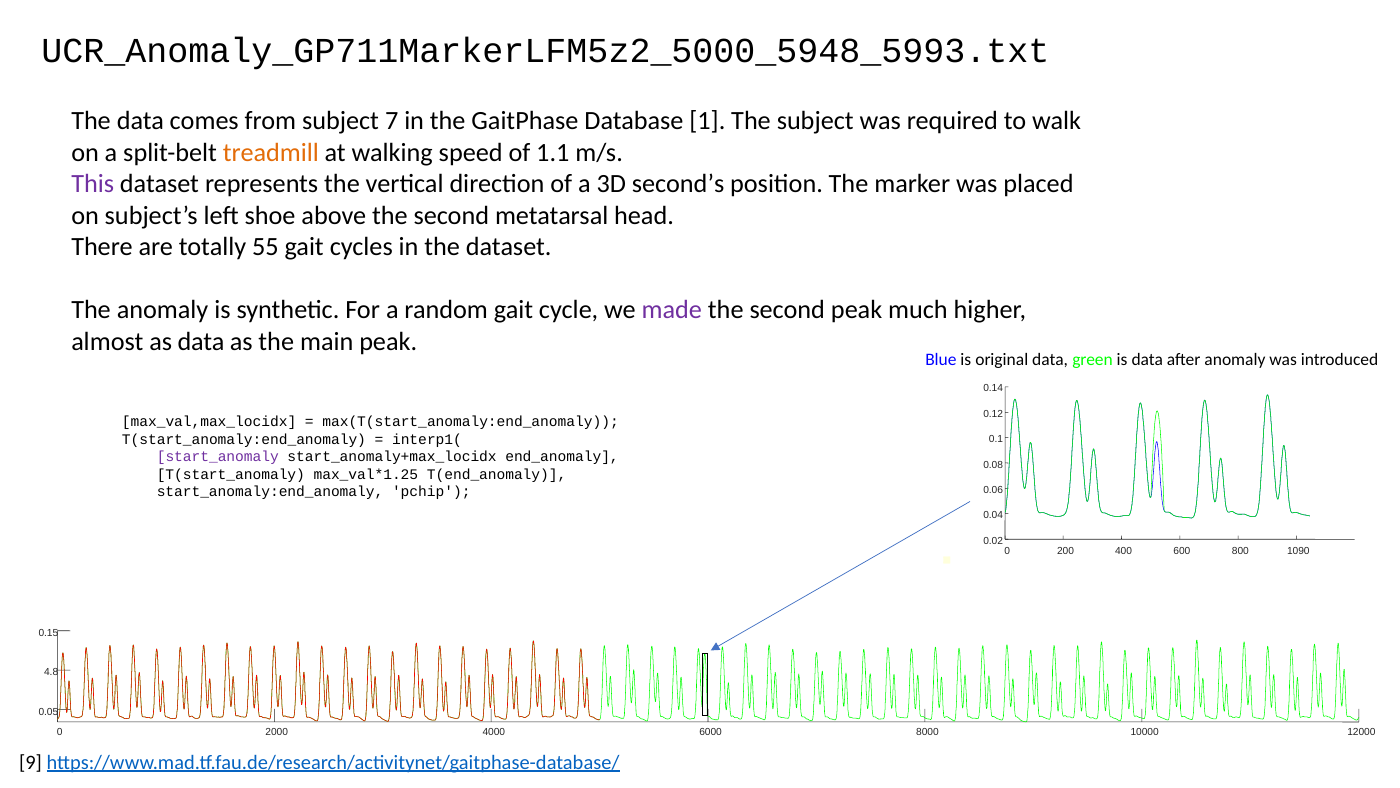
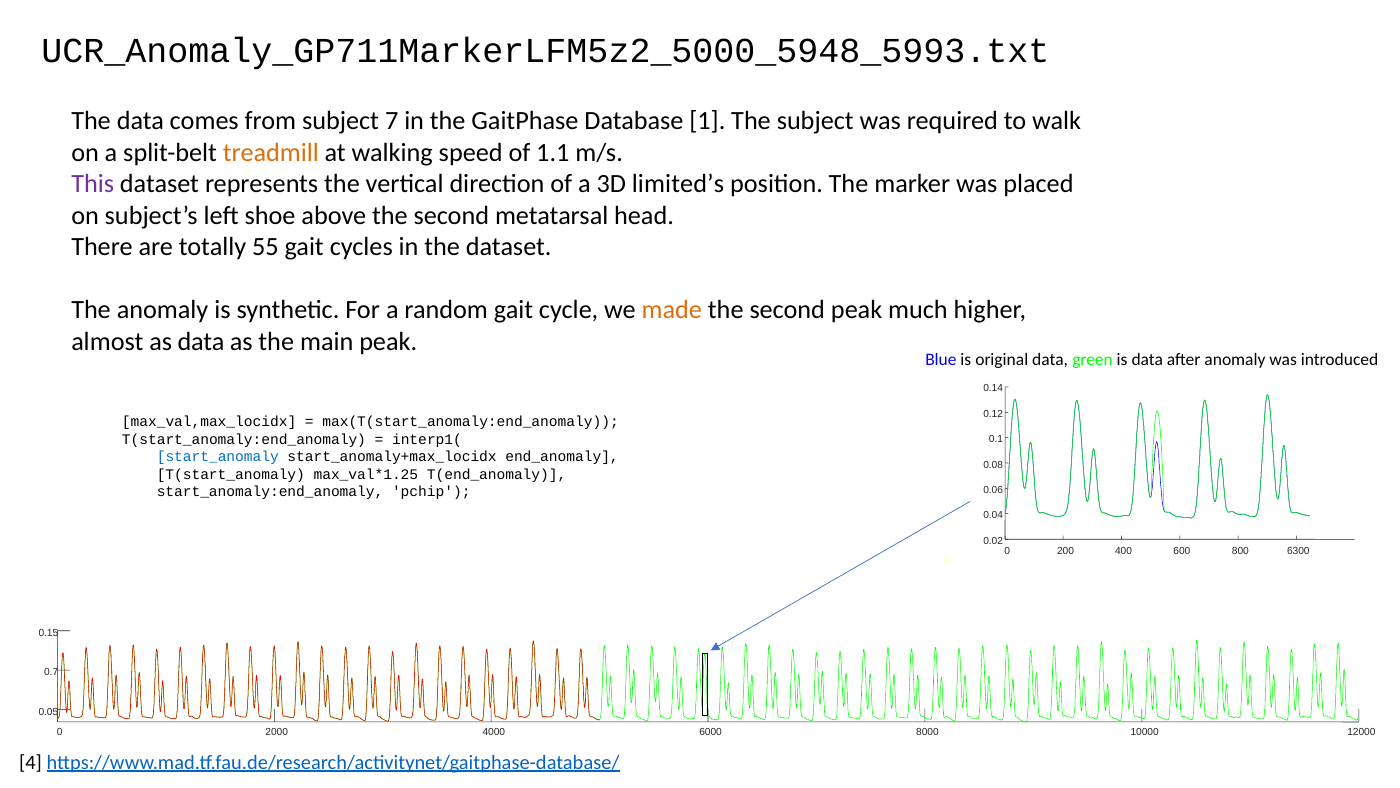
second’s: second’s -> limited’s
made colour: purple -> orange
start_anomaly colour: purple -> blue
1090: 1090 -> 6300
4.8: 4.8 -> 0.7
9: 9 -> 4
